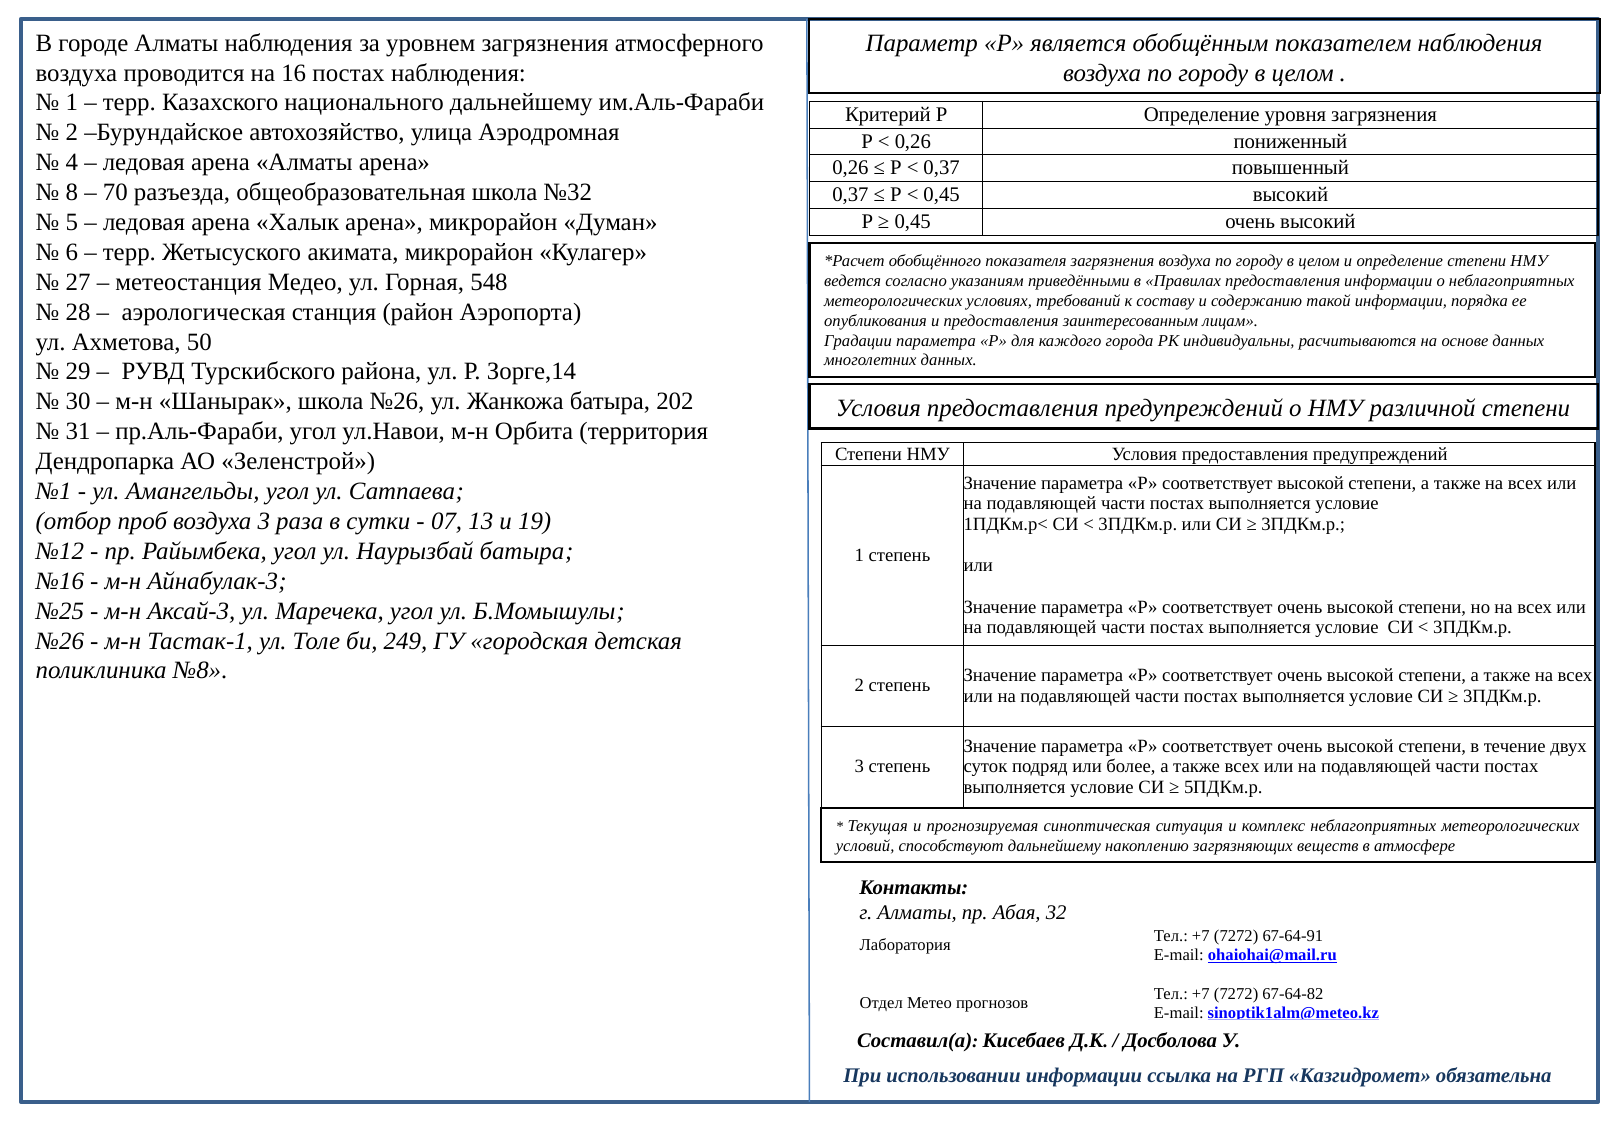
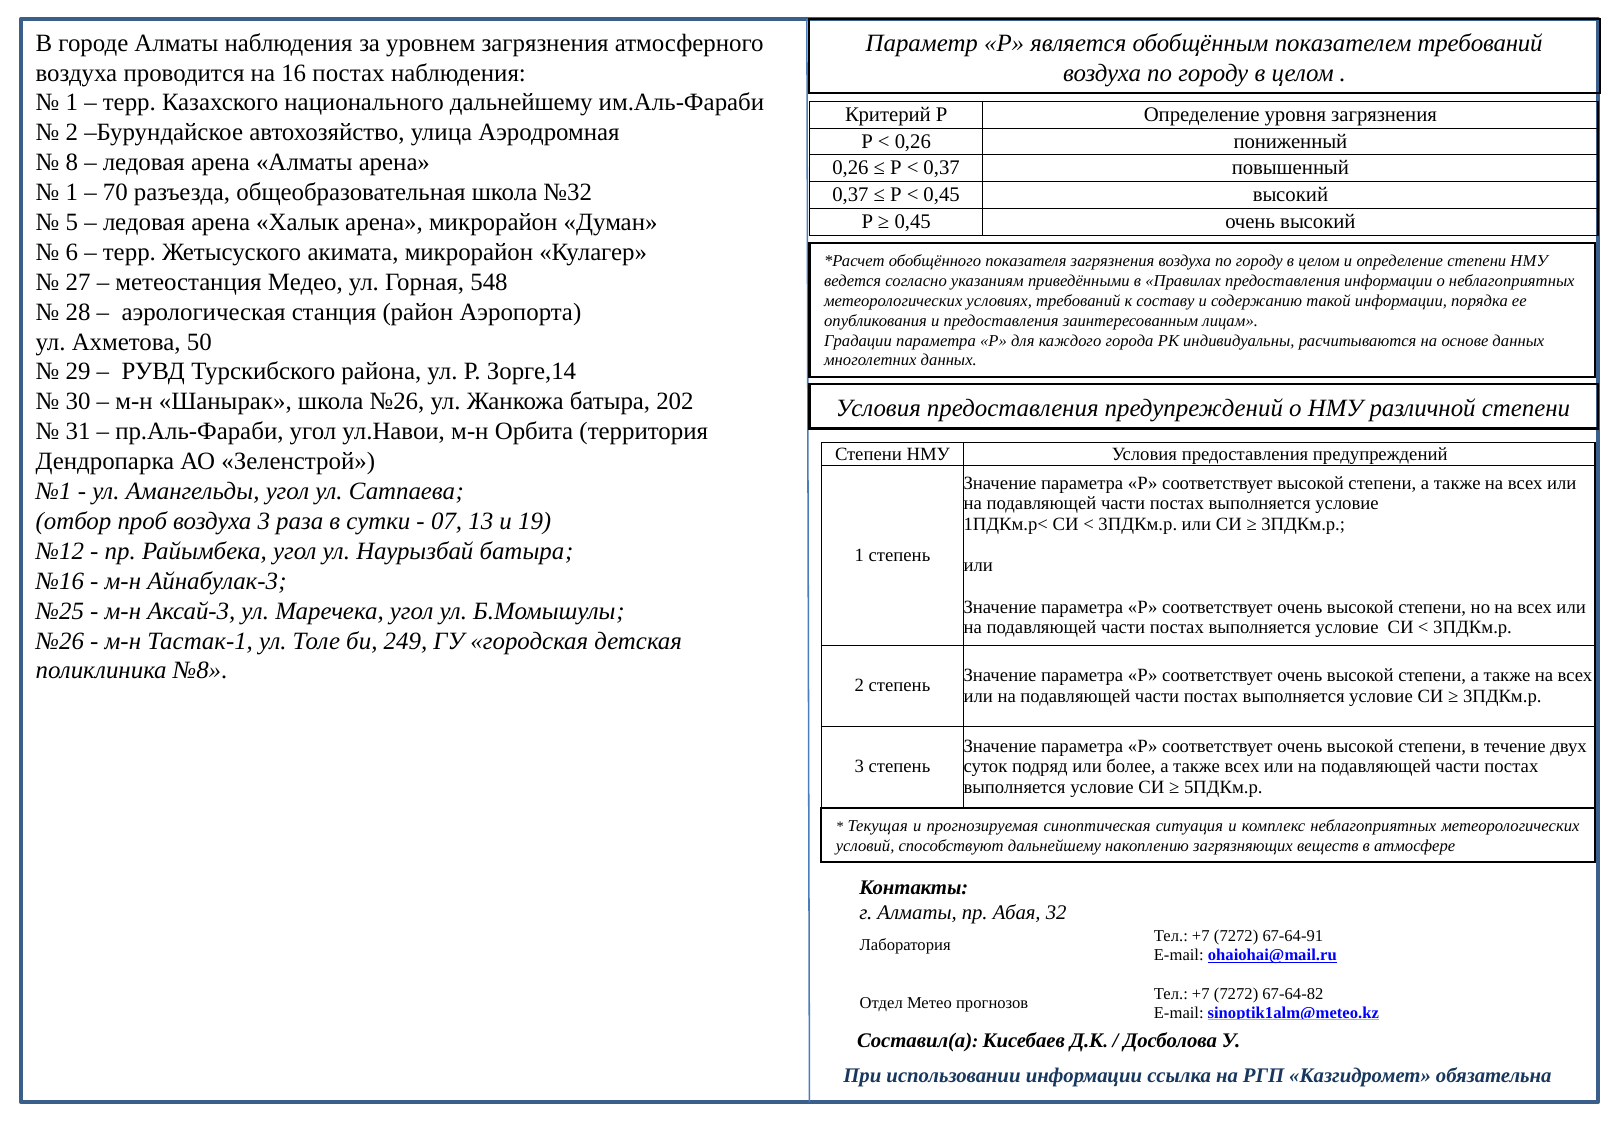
показателем наблюдения: наблюдения -> требований
4: 4 -> 8
8 at (72, 192): 8 -> 1
